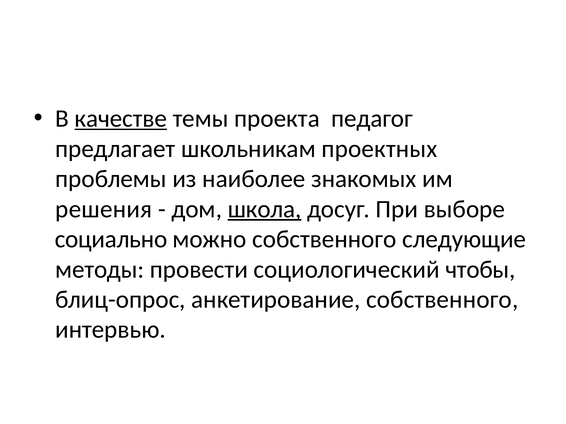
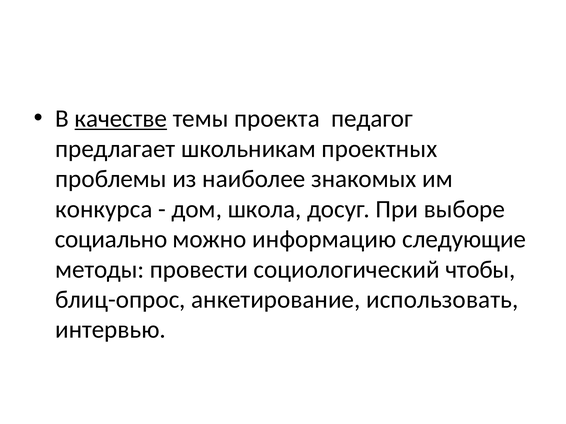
решения: решения -> конкурса
школа underline: present -> none
можно собственного: собственного -> информацию
анкетирование собственного: собственного -> использовать
